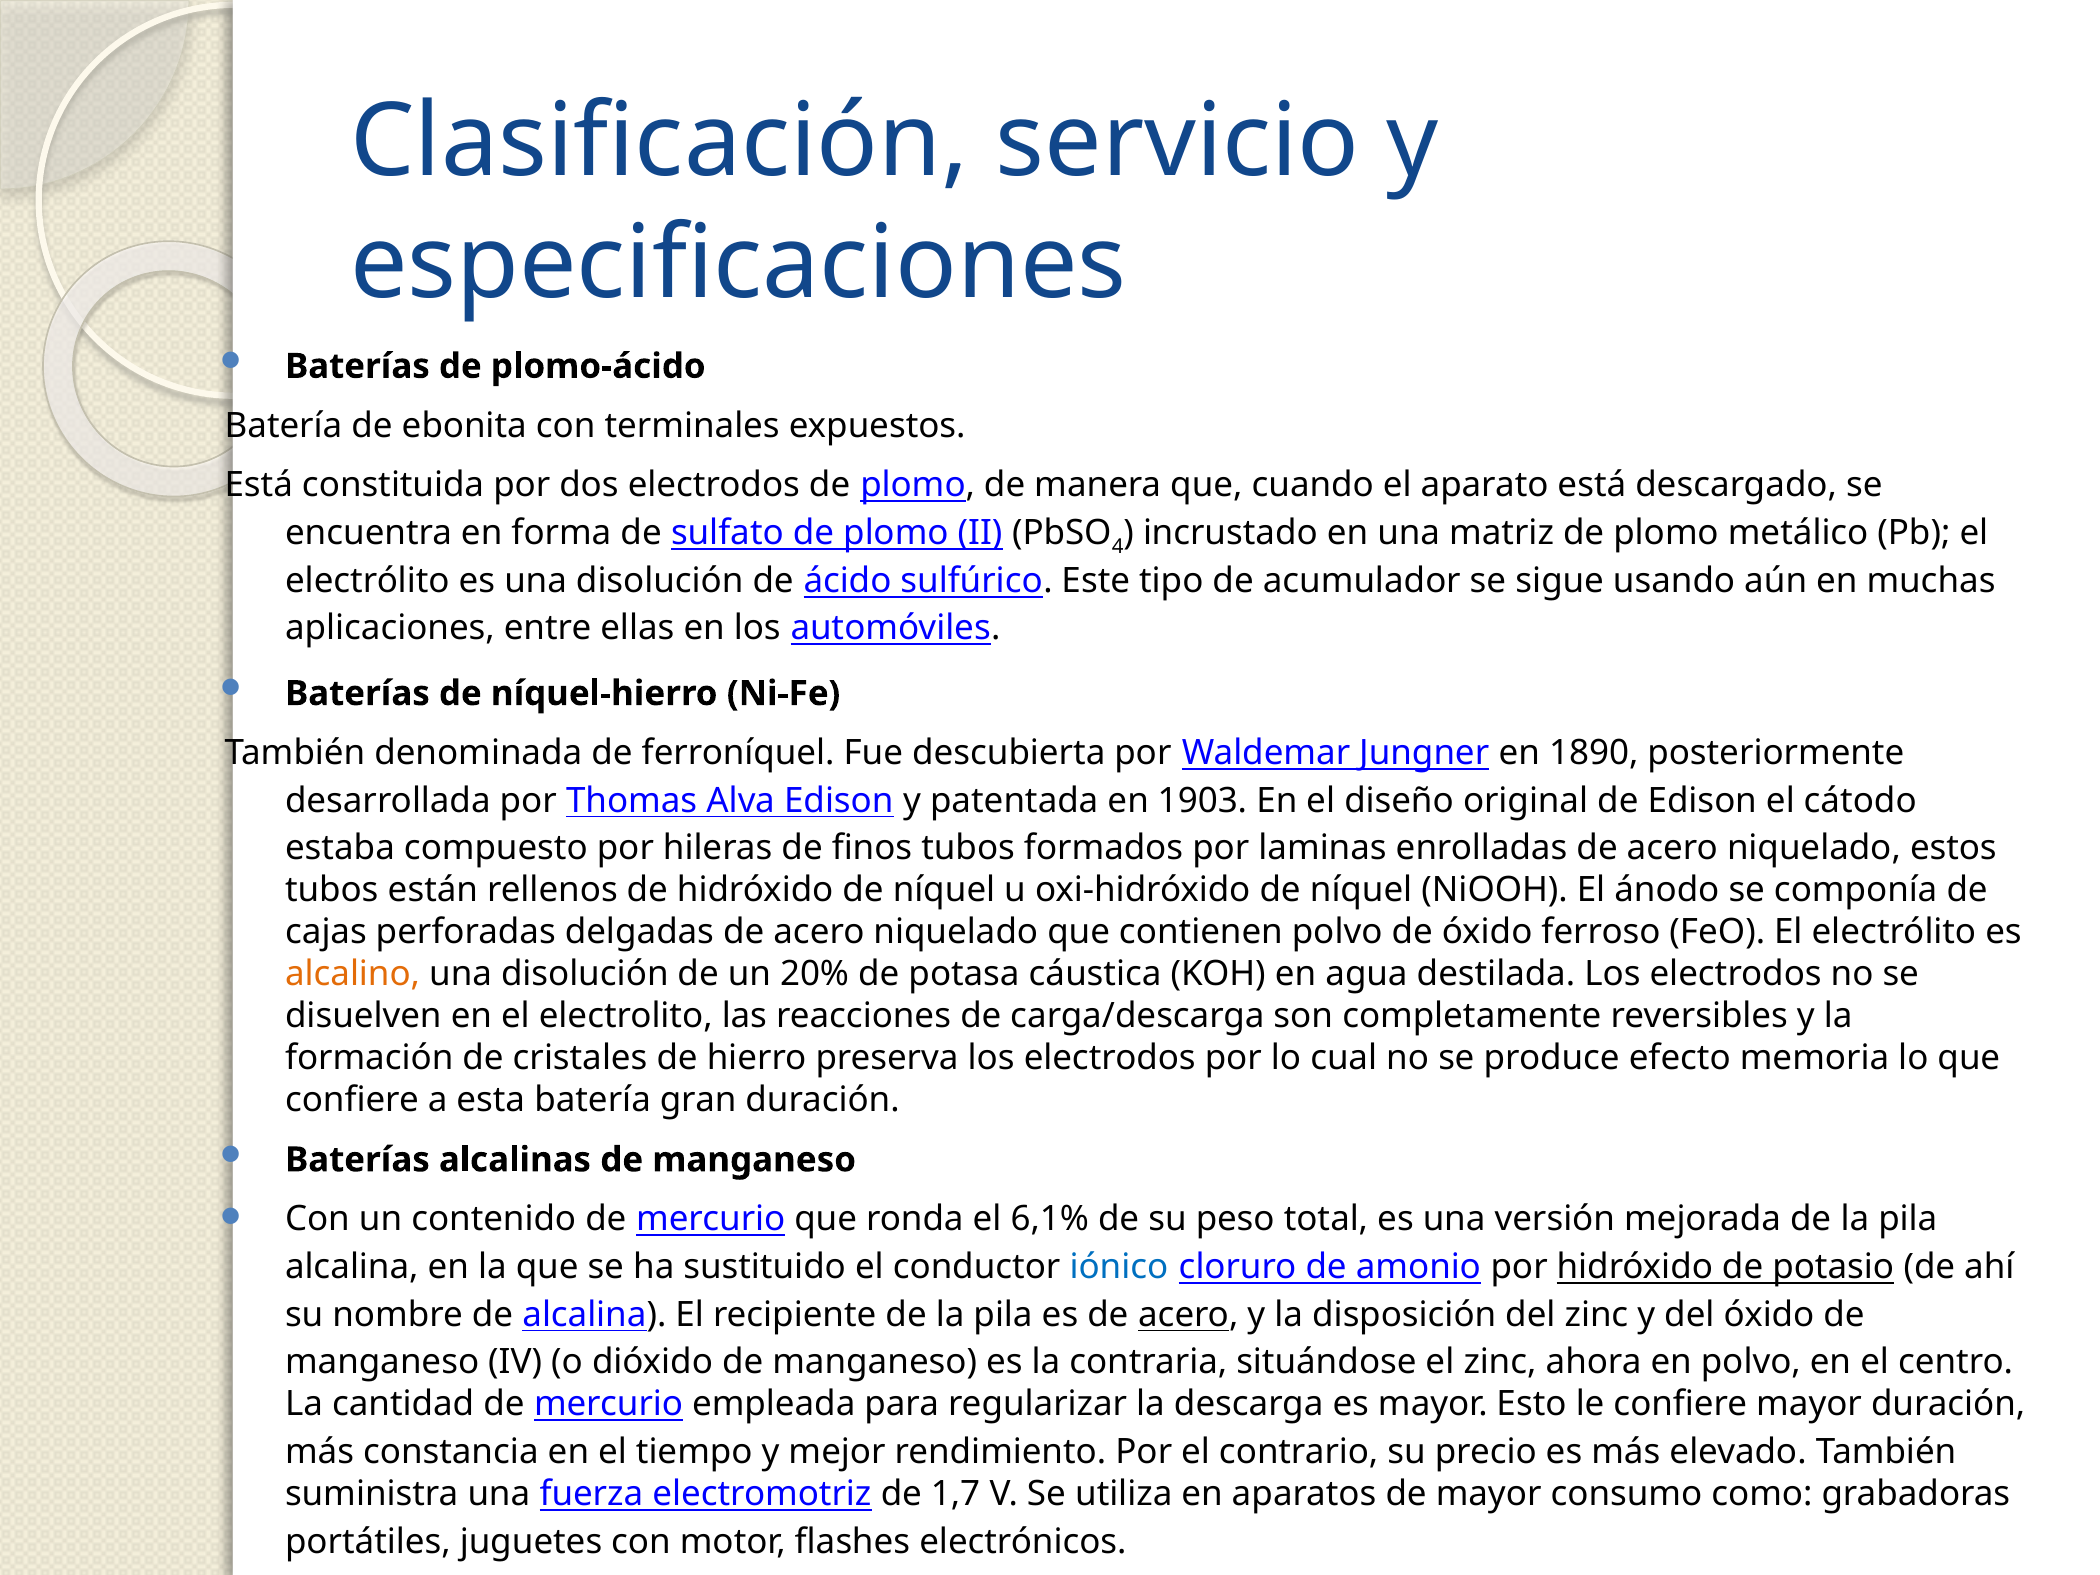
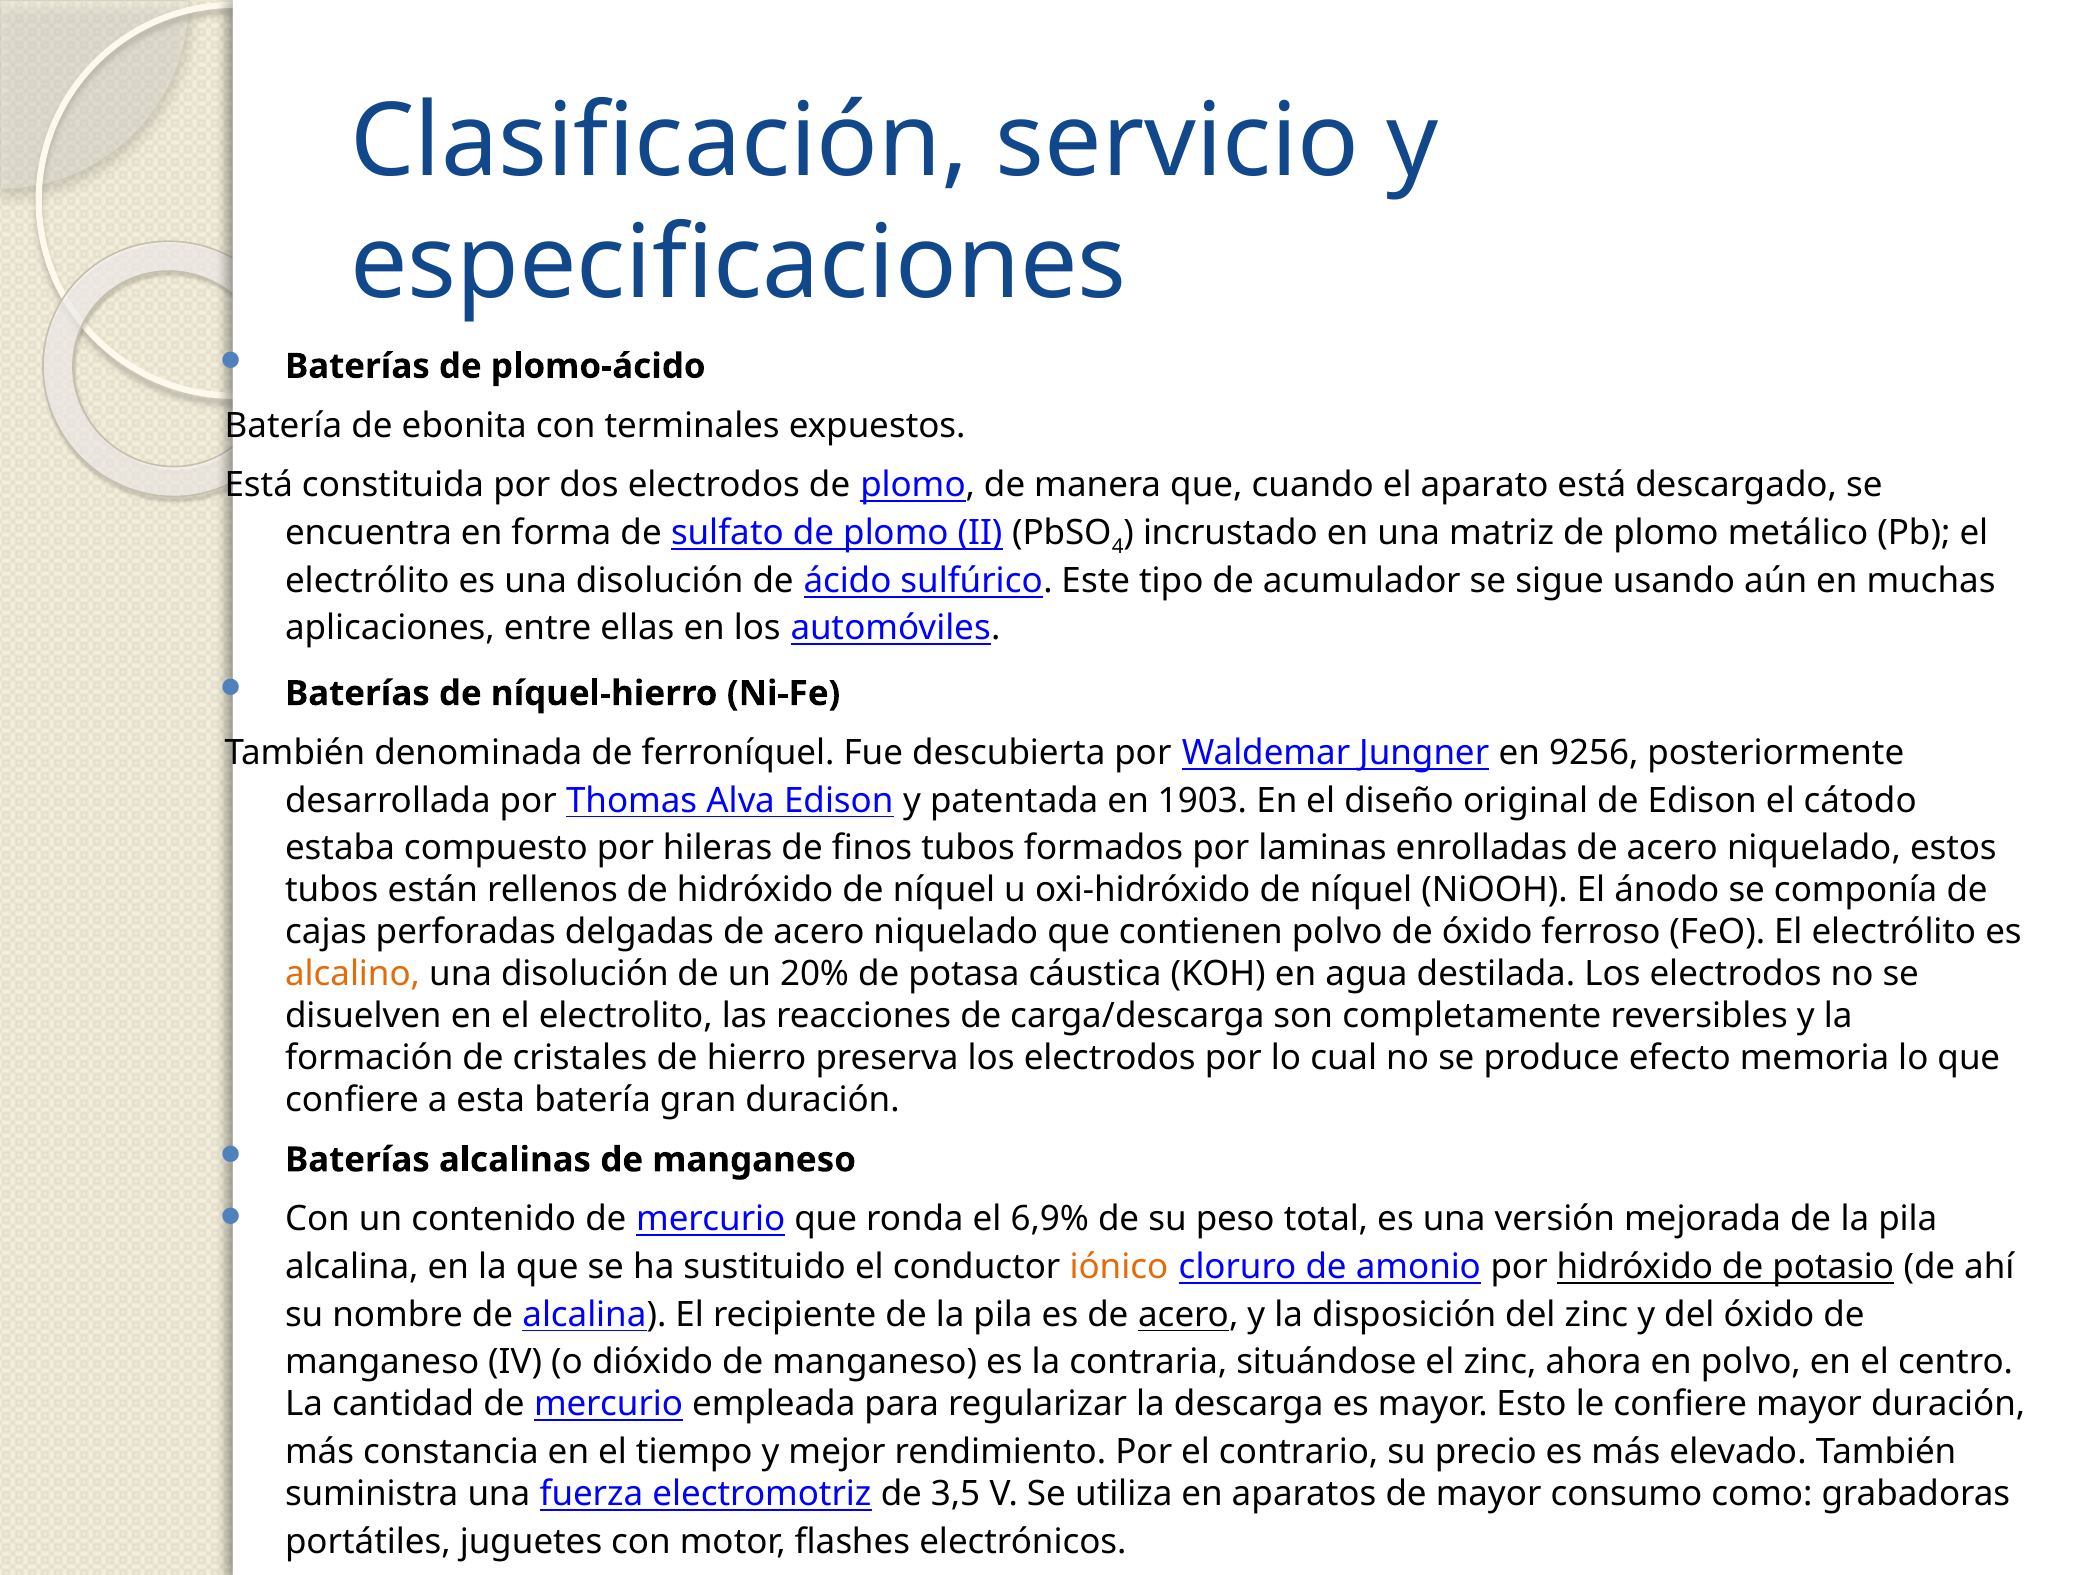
1890: 1890 -> 9256
6,1%: 6,1% -> 6,9%
iónico colour: blue -> orange
1,7: 1,7 -> 3,5
